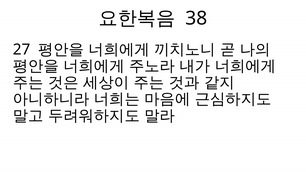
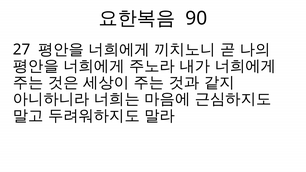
38: 38 -> 90
